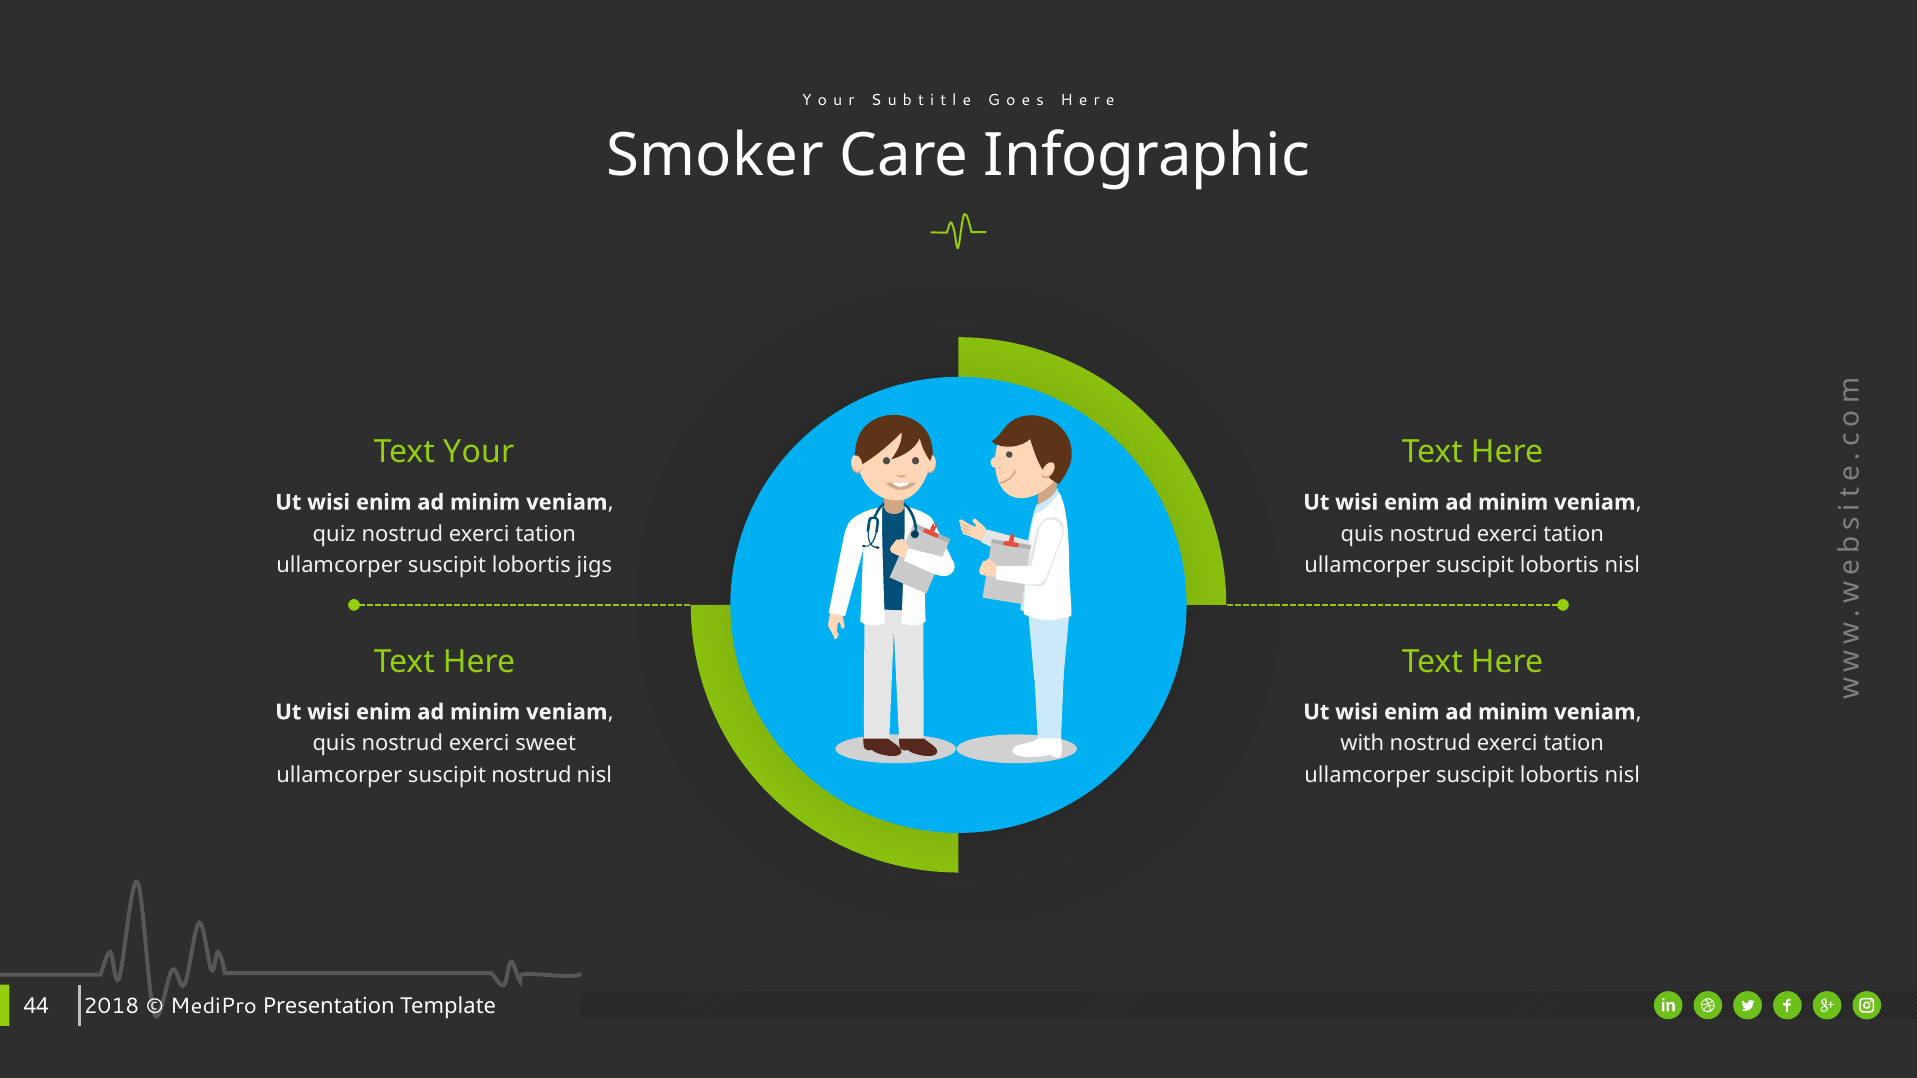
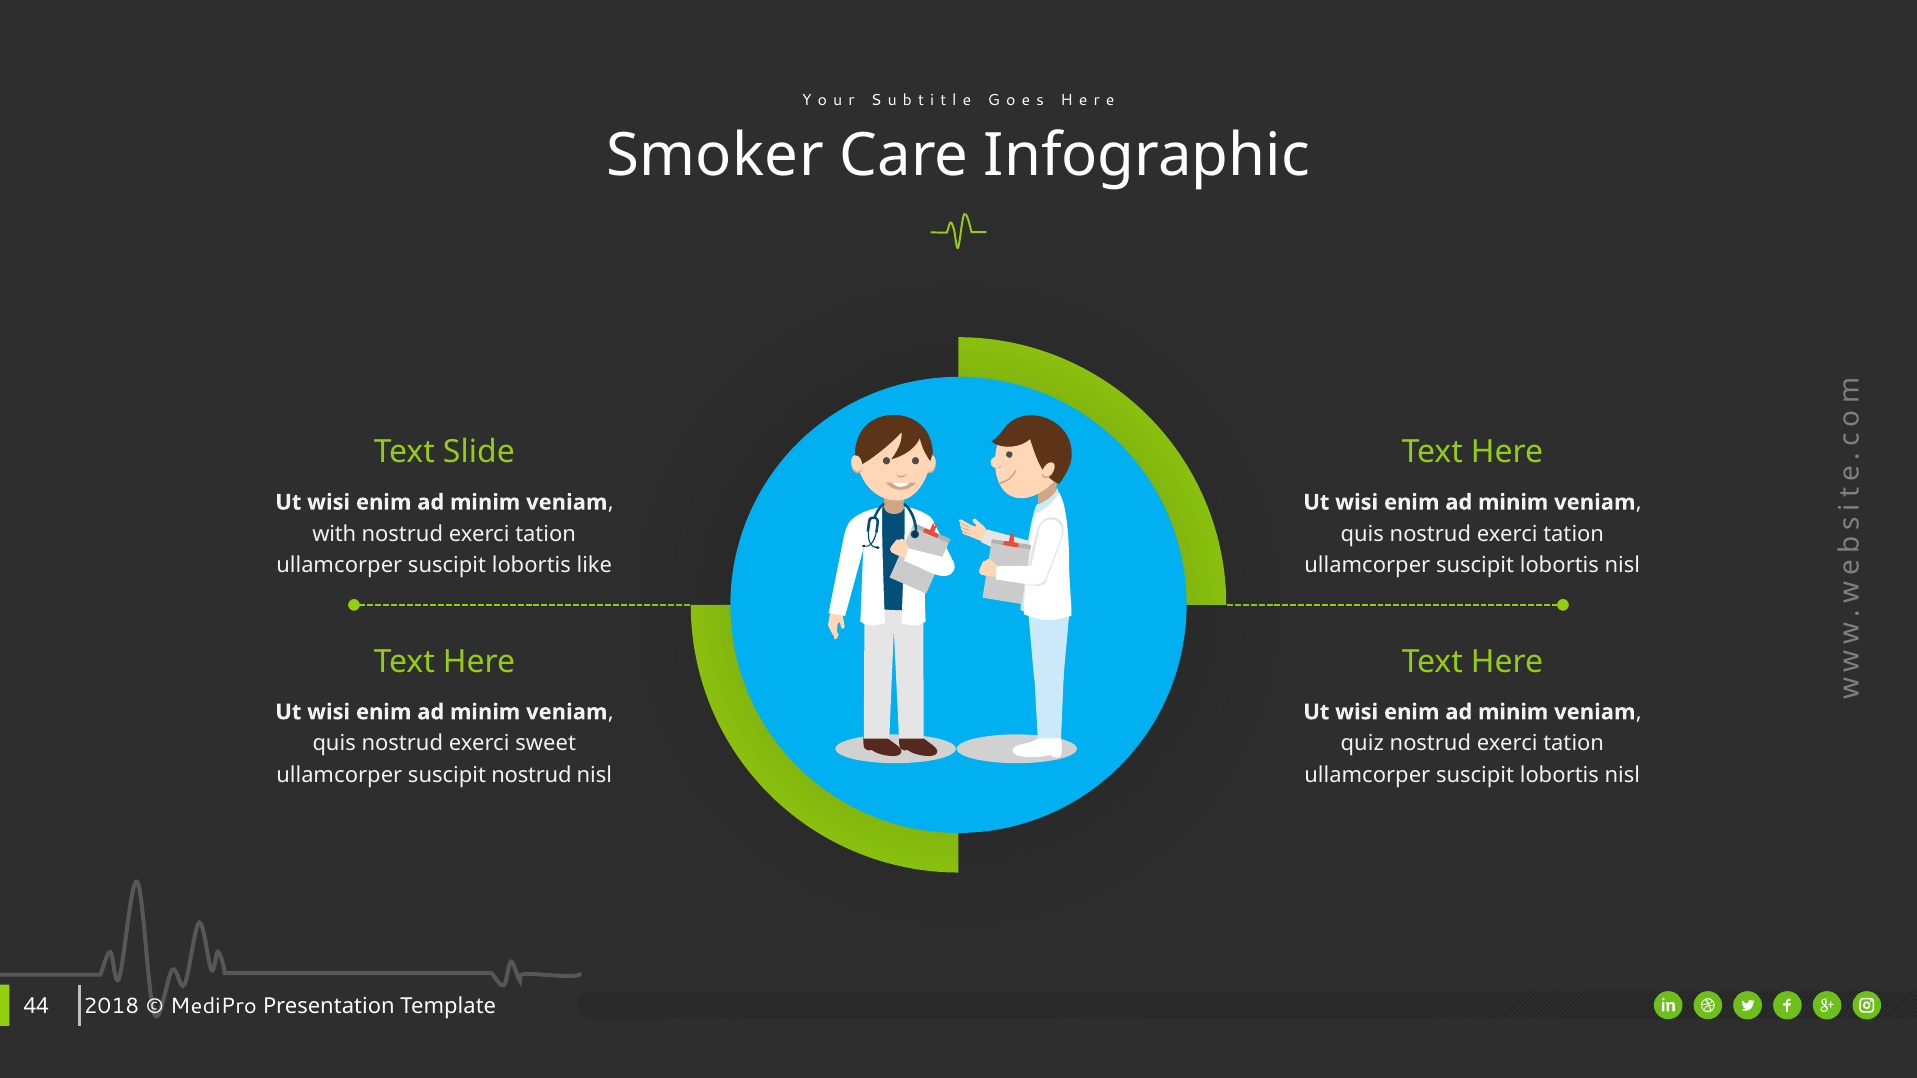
Your: Your -> Slide
quiz: quiz -> with
jigs: jigs -> like
with: with -> quiz
